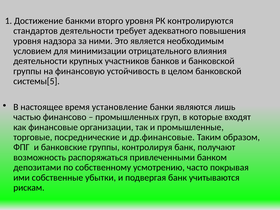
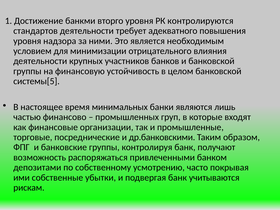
установление: установление -> минимальных
др.финансовые: др.финансовые -> др.банковскими
